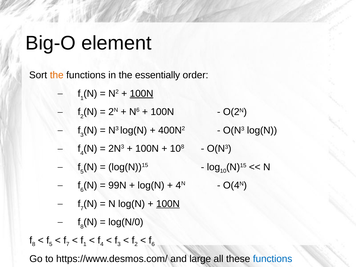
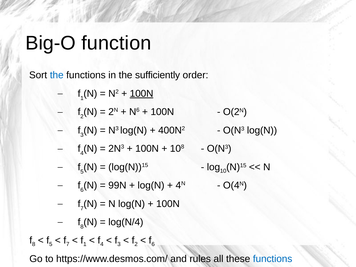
element: element -> function
the at (57, 75) colour: orange -> blue
essentially: essentially -> sufficiently
100N at (168, 204) underline: present -> none
log(N/0: log(N/0 -> log(N/4
large: large -> rules
